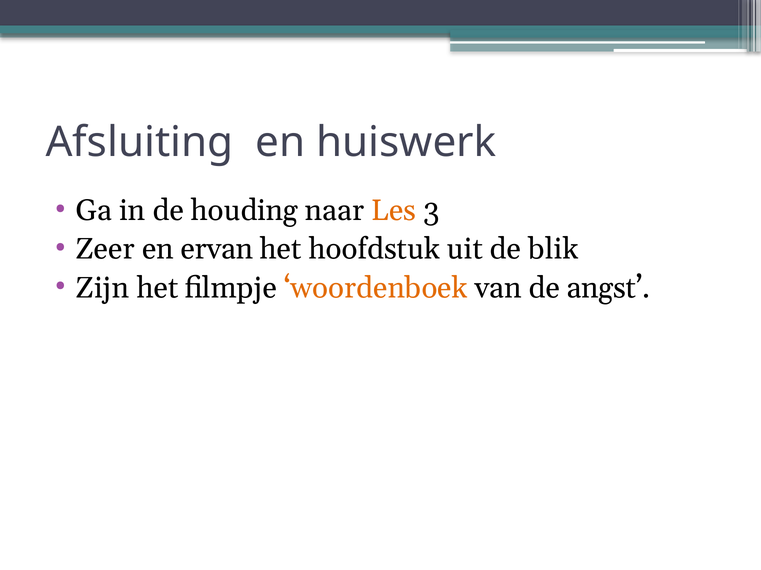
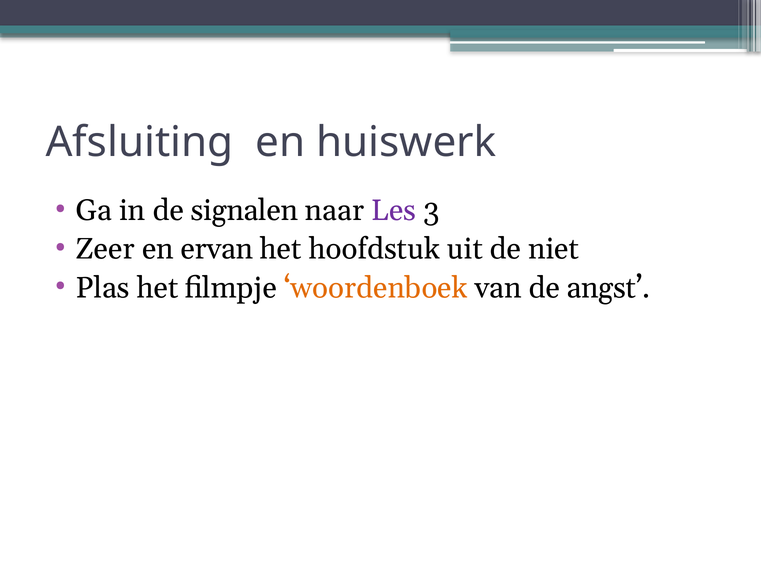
houding: houding -> signalen
Les colour: orange -> purple
blik: blik -> niet
Zijn: Zijn -> Plas
